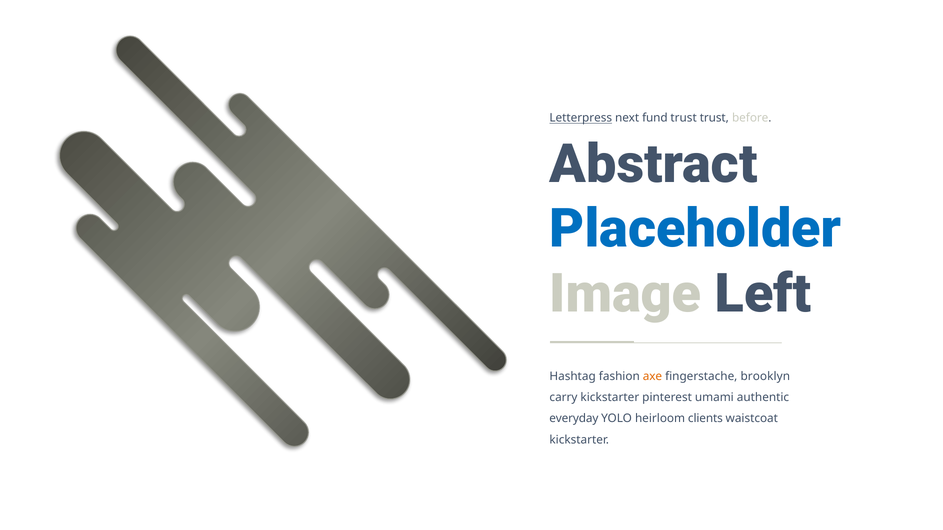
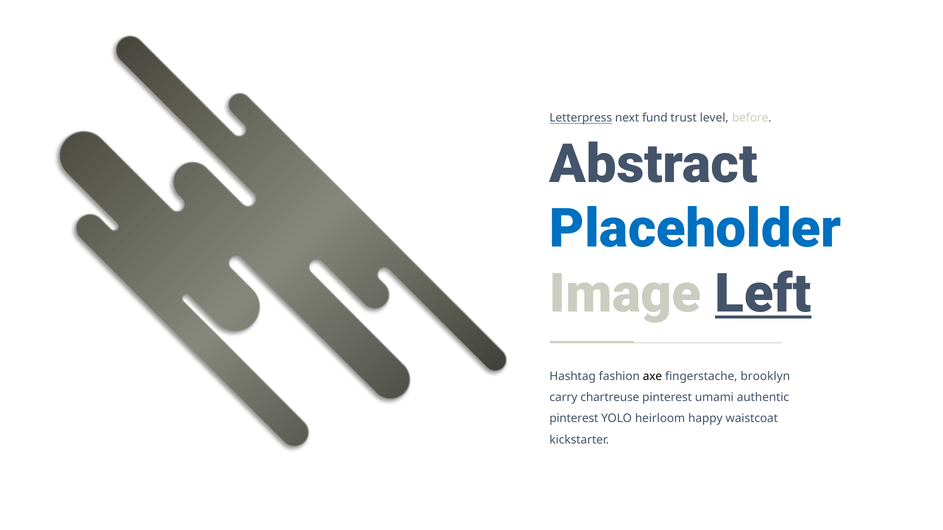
trust trust: trust -> level
Left underline: none -> present
axe colour: orange -> black
carry kickstarter: kickstarter -> chartreuse
everyday at (574, 419): everyday -> pinterest
clients: clients -> happy
